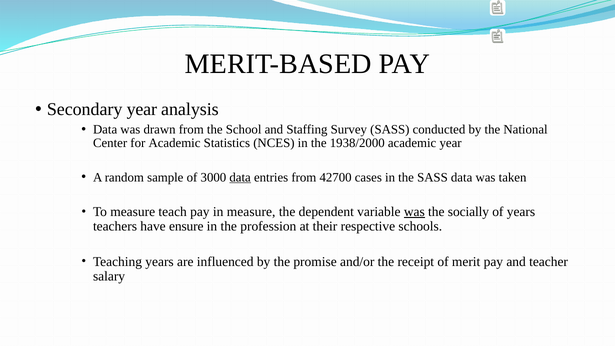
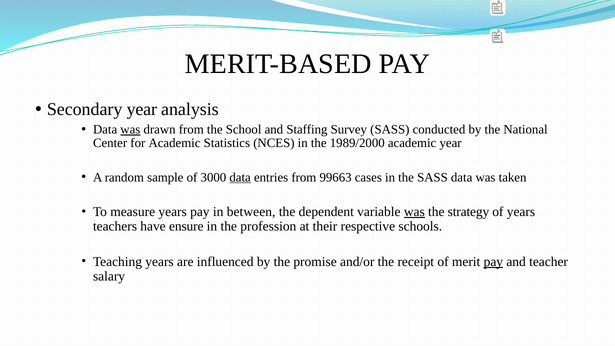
was at (130, 129) underline: none -> present
1938/2000: 1938/2000 -> 1989/2000
42700: 42700 -> 99663
measure teach: teach -> years
in measure: measure -> between
socially: socially -> strategy
pay at (493, 262) underline: none -> present
